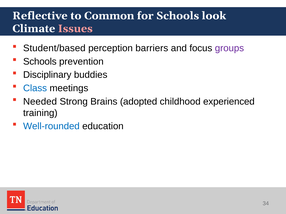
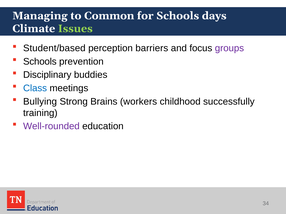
Reflective: Reflective -> Managing
look: look -> days
Issues colour: pink -> light green
Needed: Needed -> Bullying
adopted: adopted -> workers
experienced: experienced -> successfully
Well-rounded colour: blue -> purple
